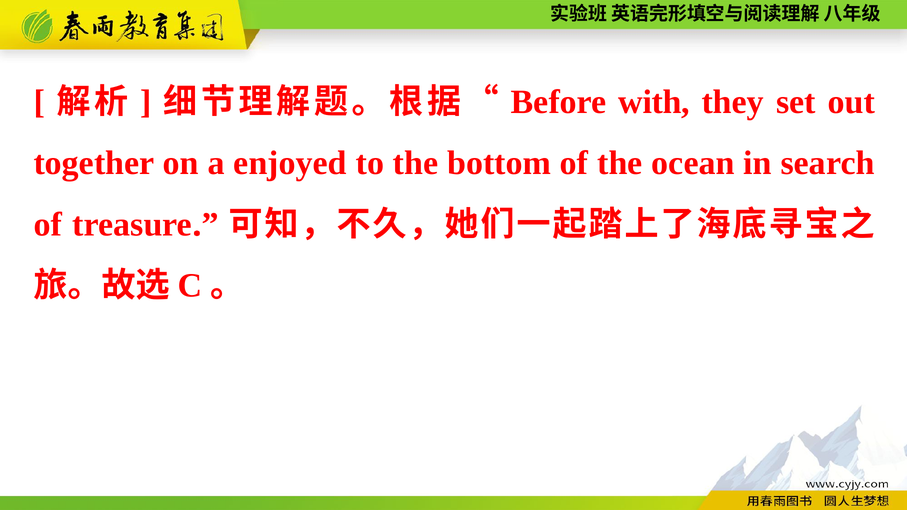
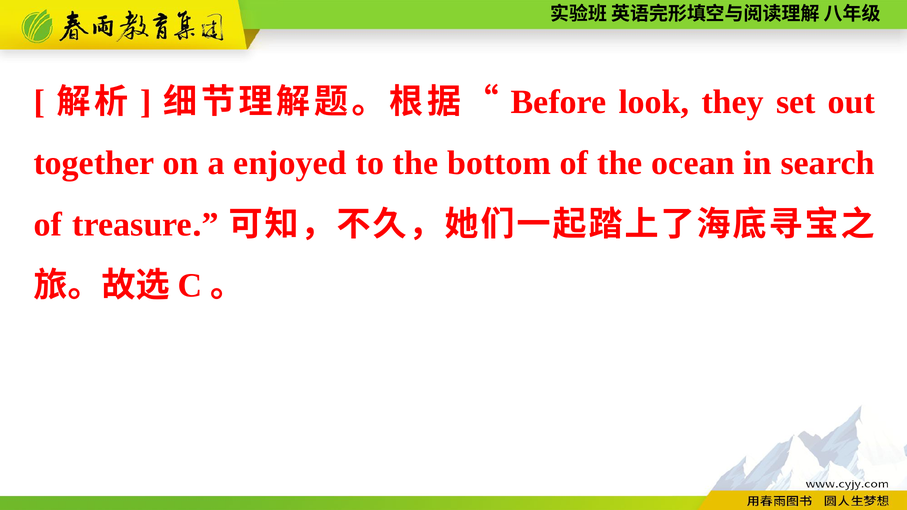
with: with -> look
